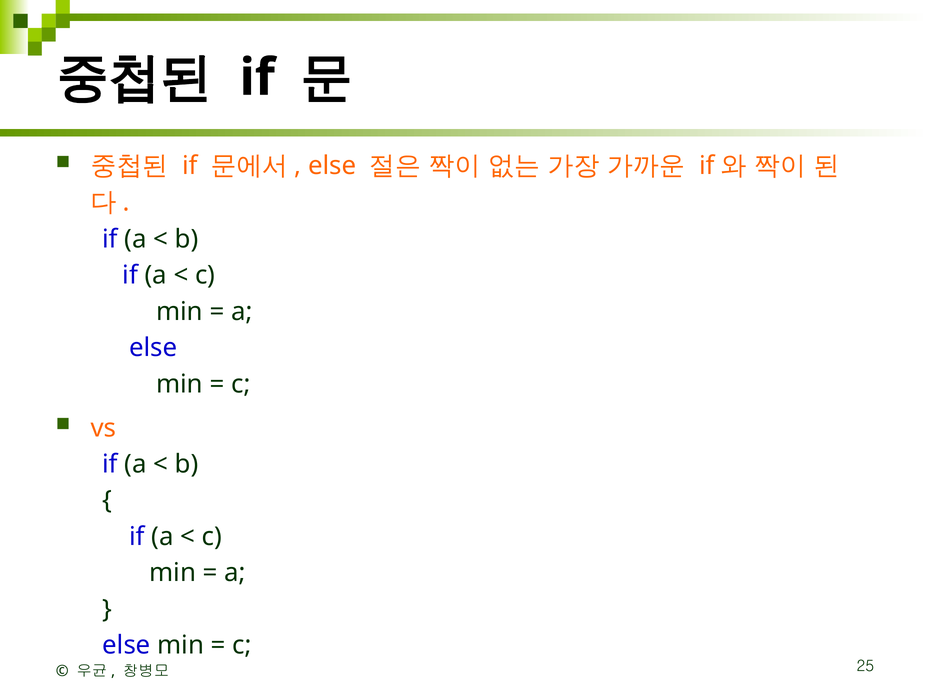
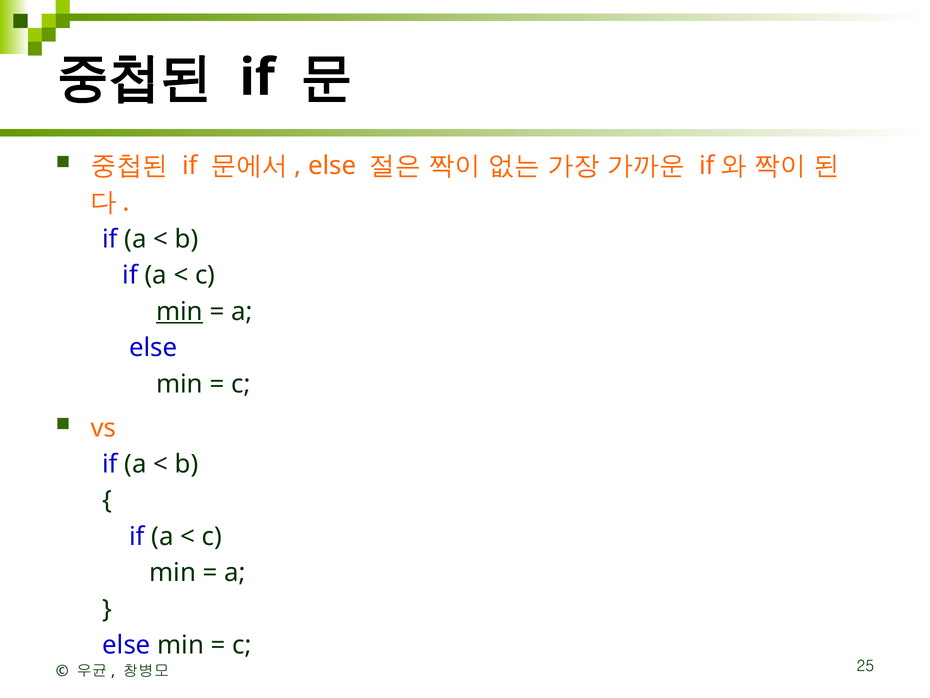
min at (179, 311) underline: none -> present
